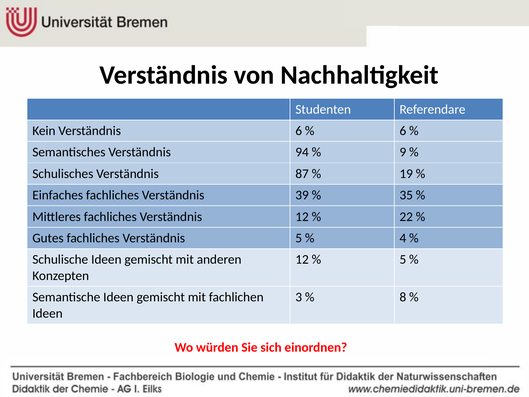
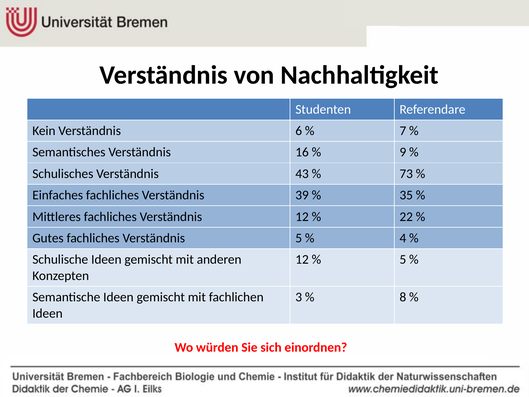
6 at (403, 131): 6 -> 7
94: 94 -> 16
87: 87 -> 43
19: 19 -> 73
